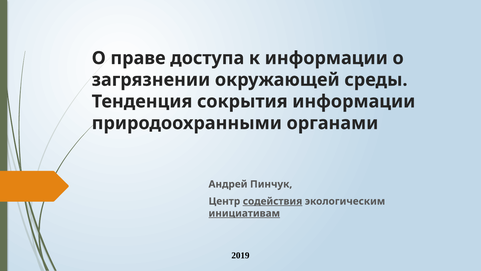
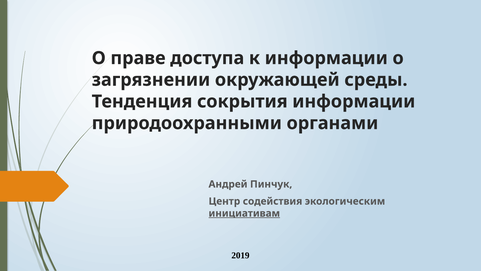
содействия underline: present -> none
